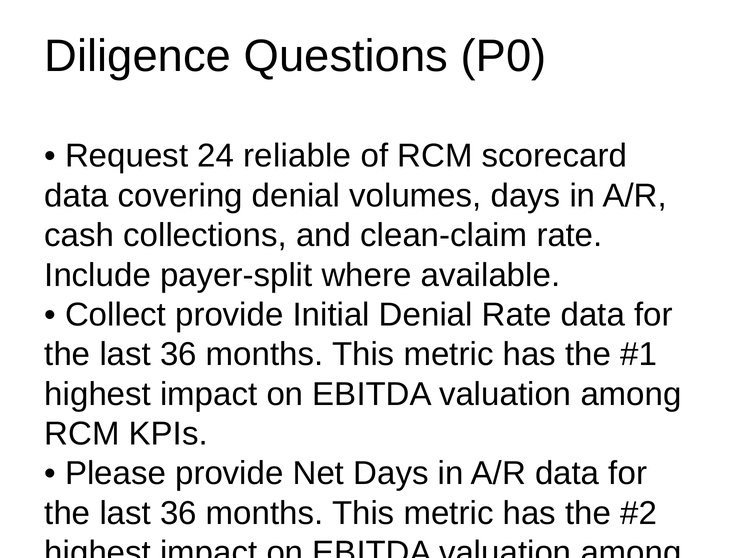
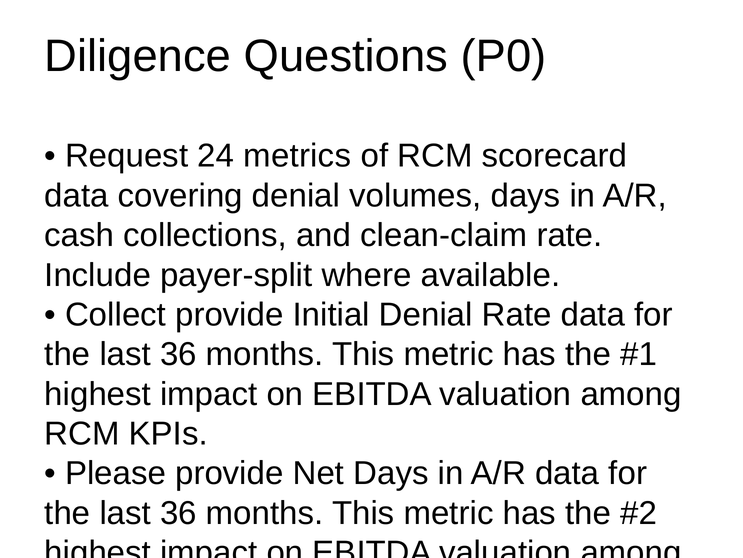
reliable: reliable -> metrics
